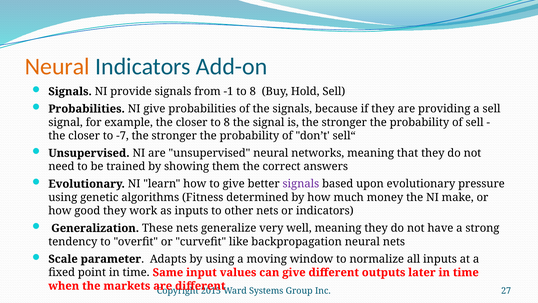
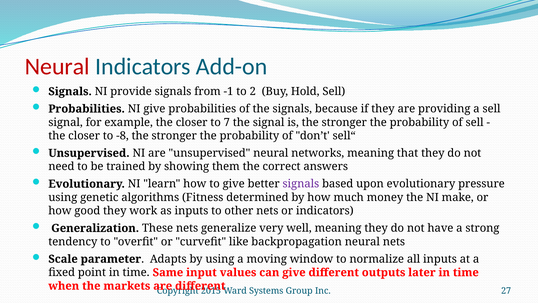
Neural at (57, 66) colour: orange -> red
-1 to 8: 8 -> 2
closer to 8: 8 -> 7
-7: -7 -> -8
